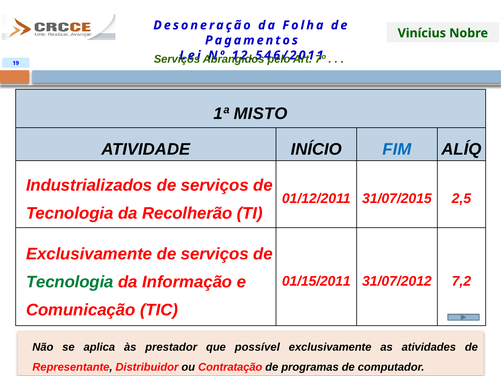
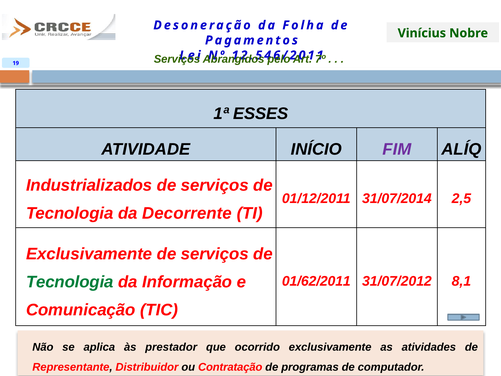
MISTO: MISTO -> ESSES
FIM colour: blue -> purple
31/07/2015: 31/07/2015 -> 31/07/2014
Recolherão: Recolherão -> Decorrente
01/15/2011: 01/15/2011 -> 01/62/2011
7,2: 7,2 -> 8,1
possível: possível -> ocorrido
